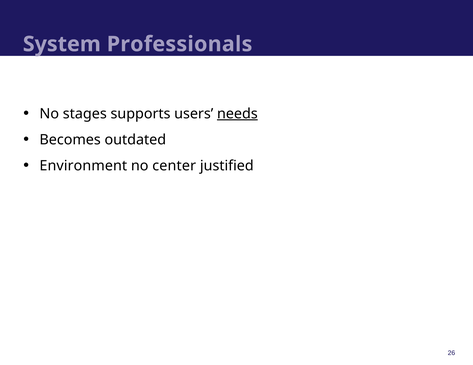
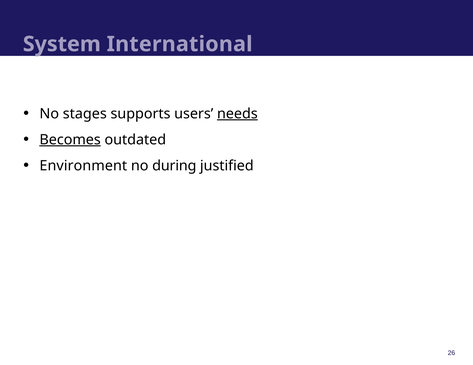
Professionals: Professionals -> International
Becomes underline: none -> present
center: center -> during
